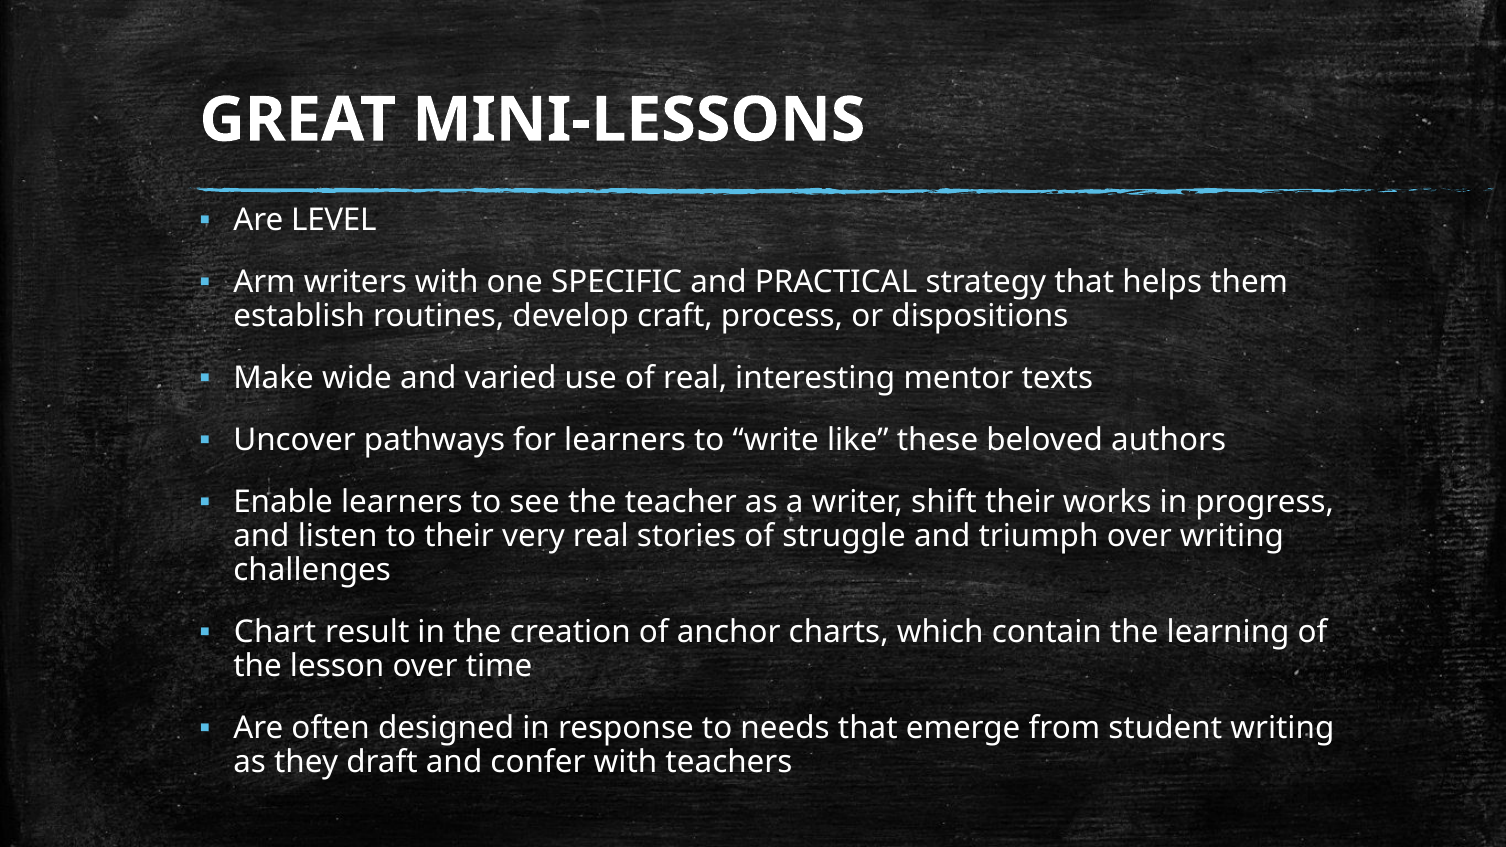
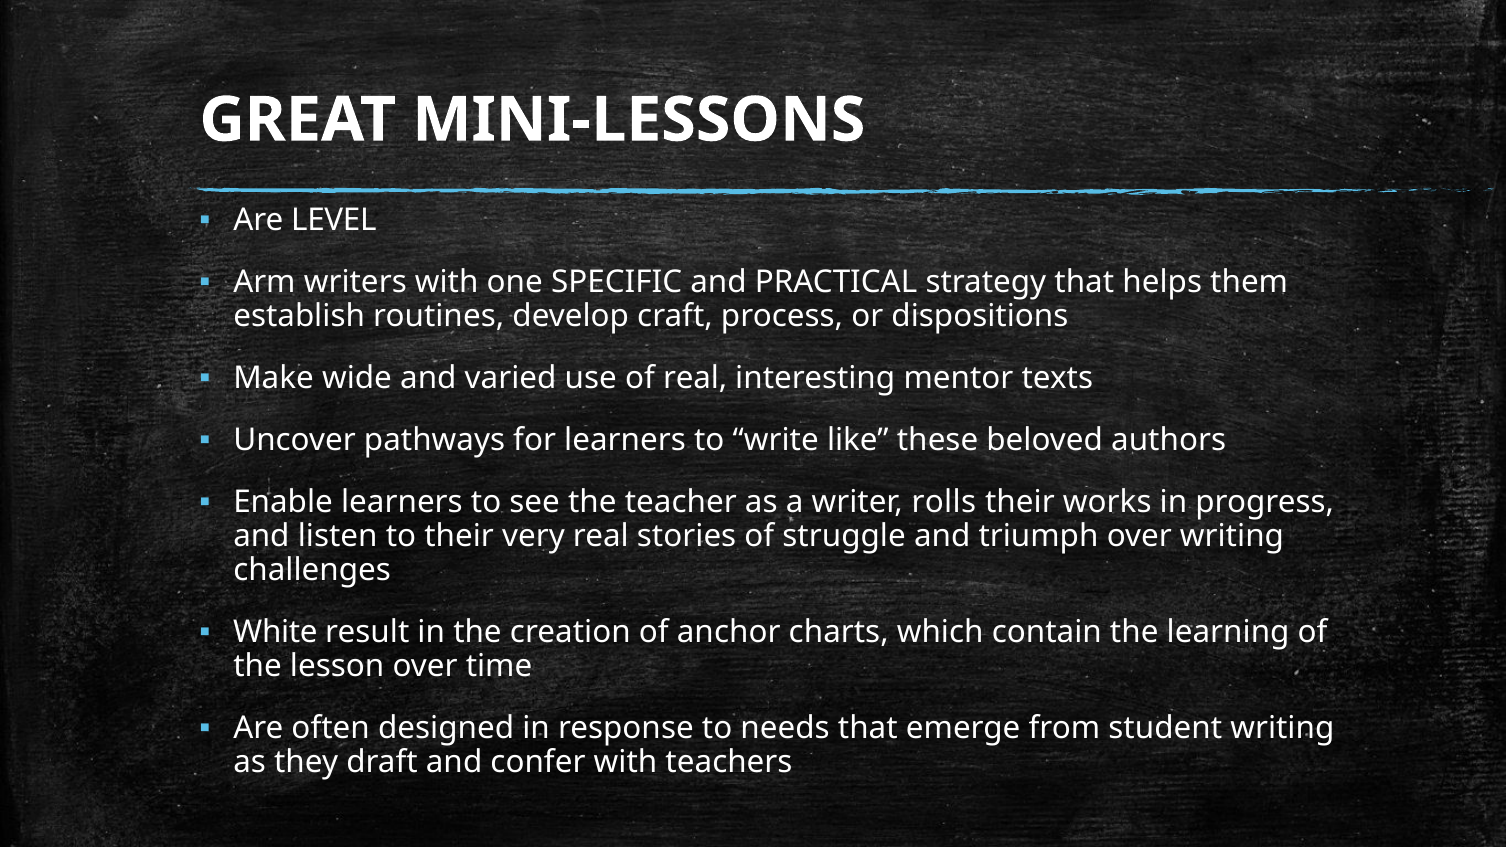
shift: shift -> rolls
Chart: Chart -> White
